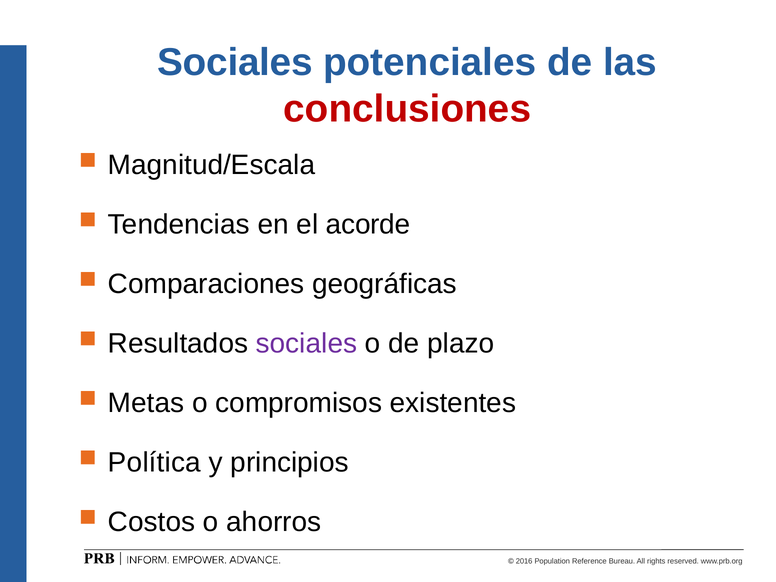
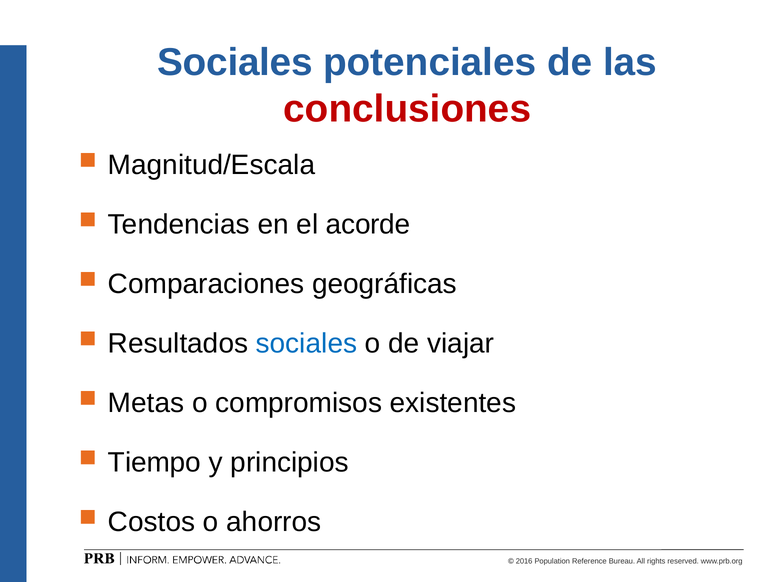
sociales at (306, 343) colour: purple -> blue
plazo: plazo -> viajar
Política: Política -> Tiempo
